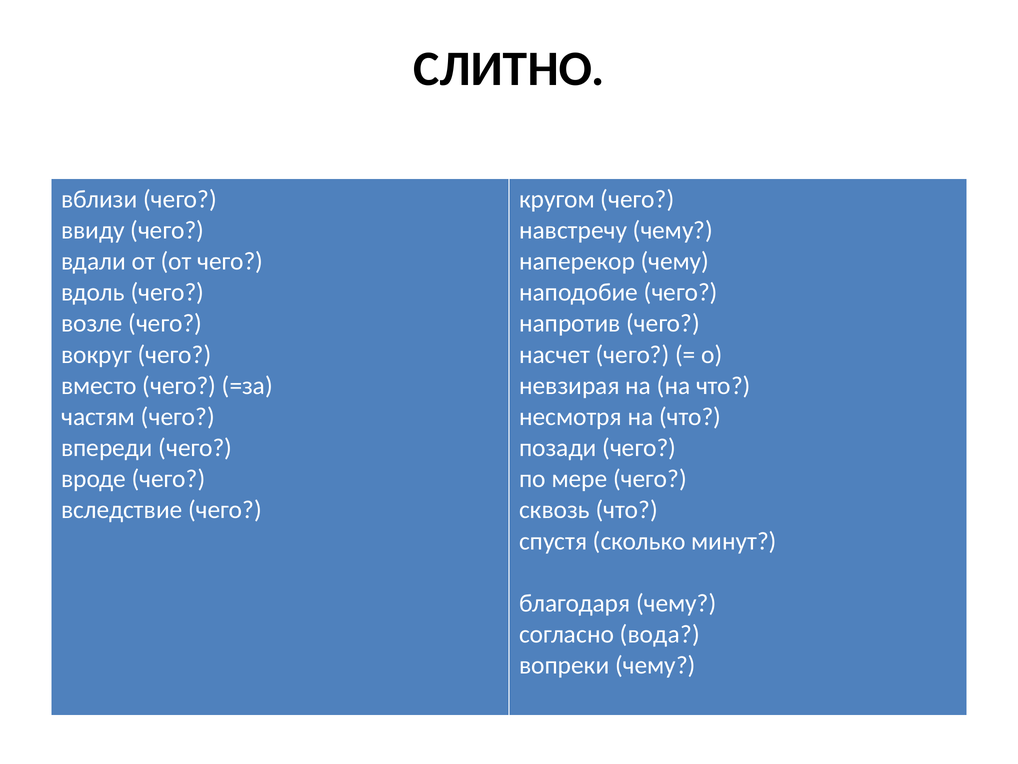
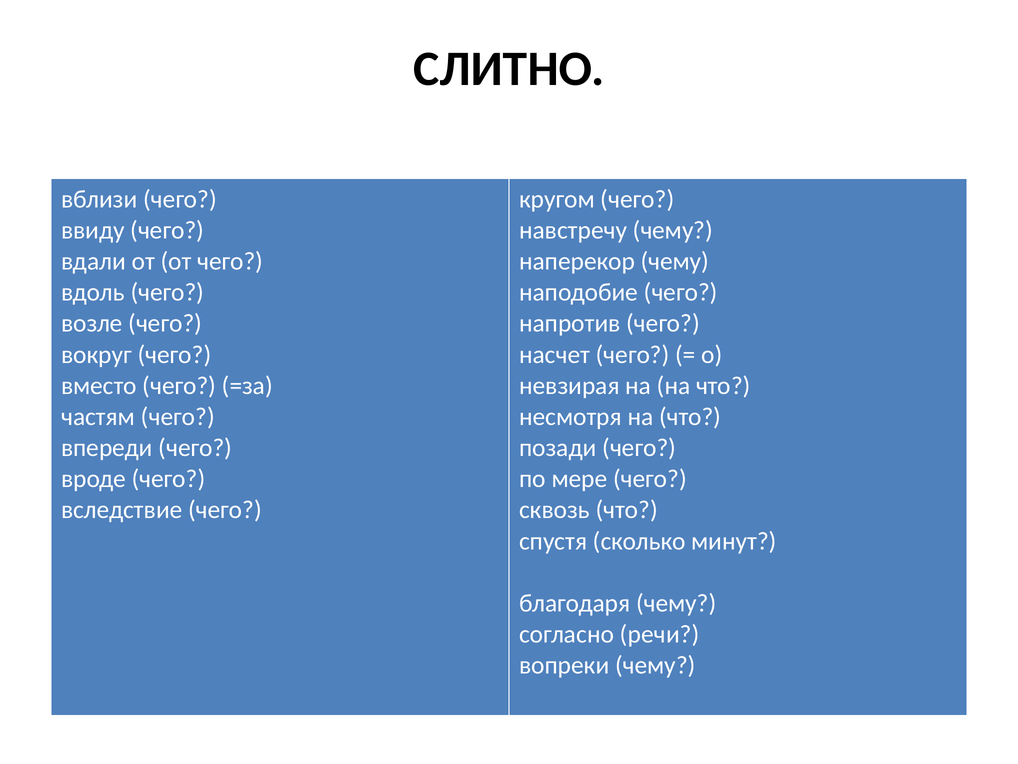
вода: вода -> речи
